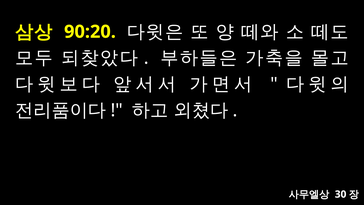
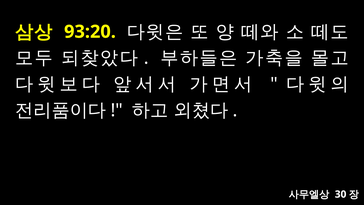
90:20: 90:20 -> 93:20
